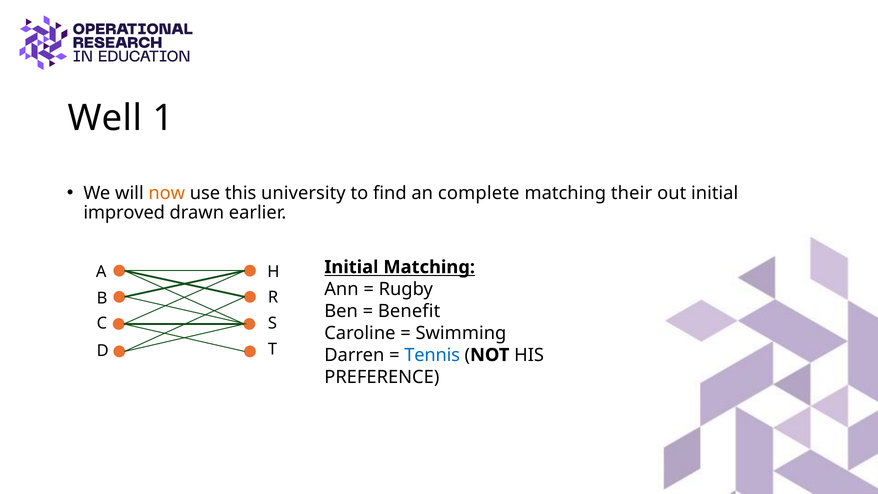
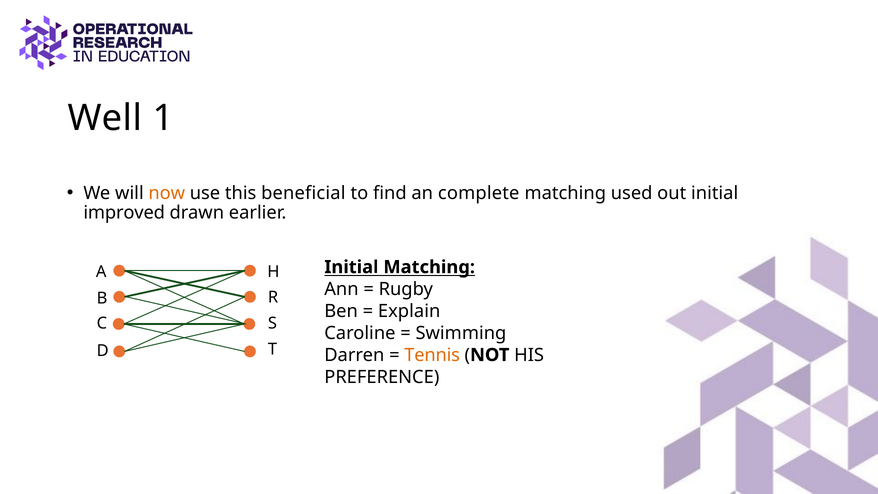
university: university -> beneficial
their: their -> used
Benefit: Benefit -> Explain
Tennis colour: blue -> orange
